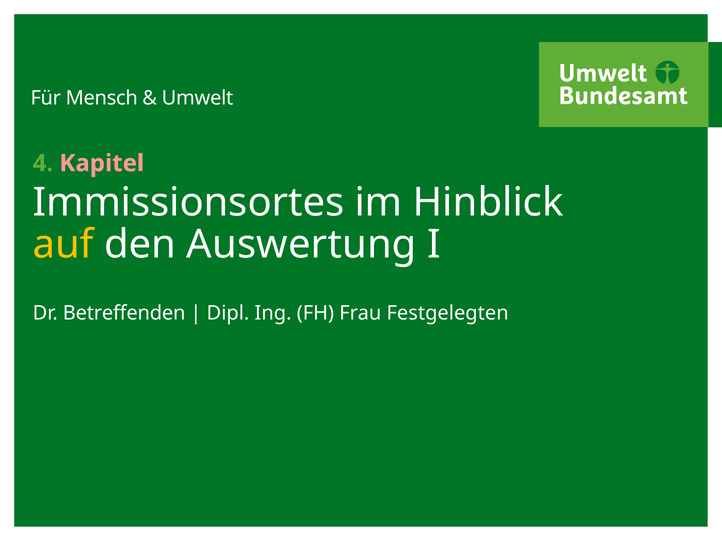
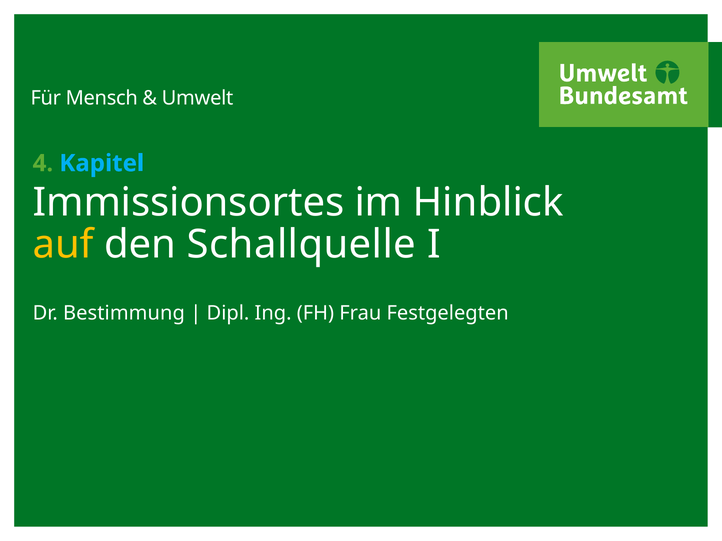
Kapitel colour: pink -> light blue
Auswertung: Auswertung -> Schallquelle
Betreffenden: Betreffenden -> Bestimmung
